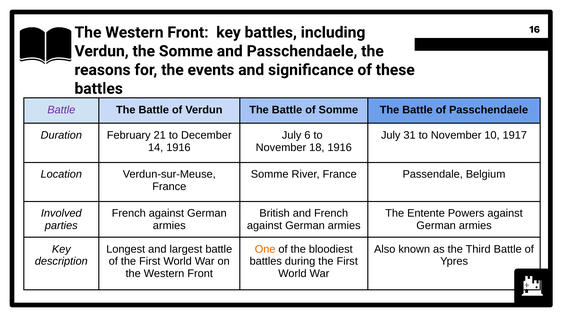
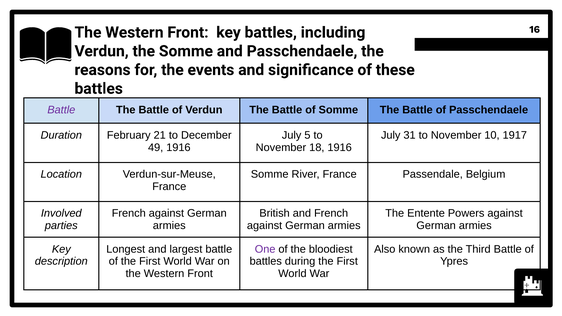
6: 6 -> 5
14: 14 -> 49
One colour: orange -> purple
